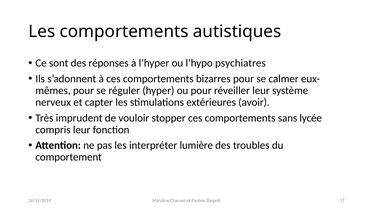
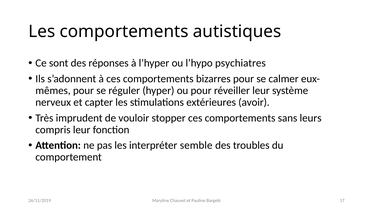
lycée: lycée -> leurs
lumière: lumière -> semble
